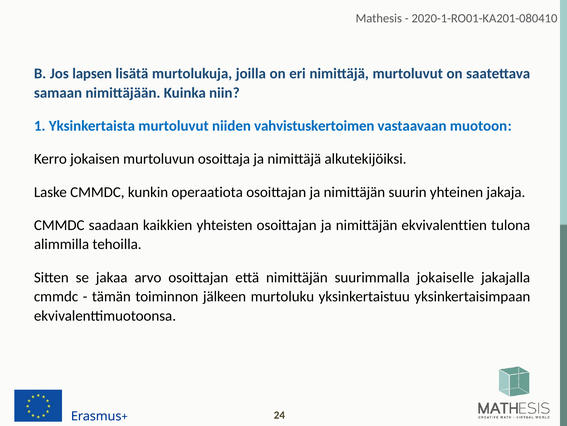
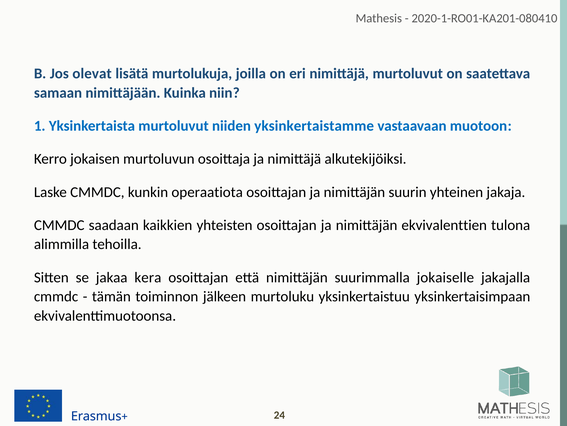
lapsen: lapsen -> olevat
vahvistuskertoimen: vahvistuskertoimen -> yksinkertaistamme
arvo: arvo -> kera
